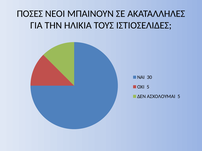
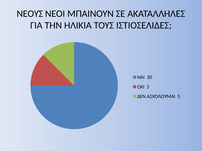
ΠΟΣΕΣ: ΠΟΣΕΣ -> ΝΕΟΥΣ
